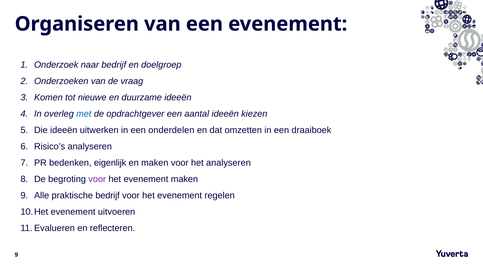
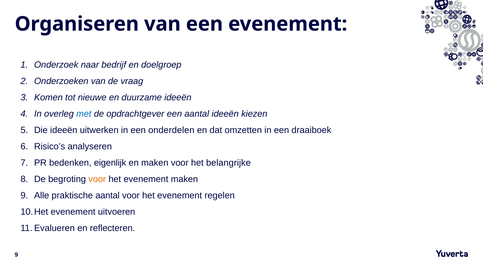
het analyseren: analyseren -> belangrijke
voor at (97, 179) colour: purple -> orange
praktische bedrijf: bedrijf -> aantal
